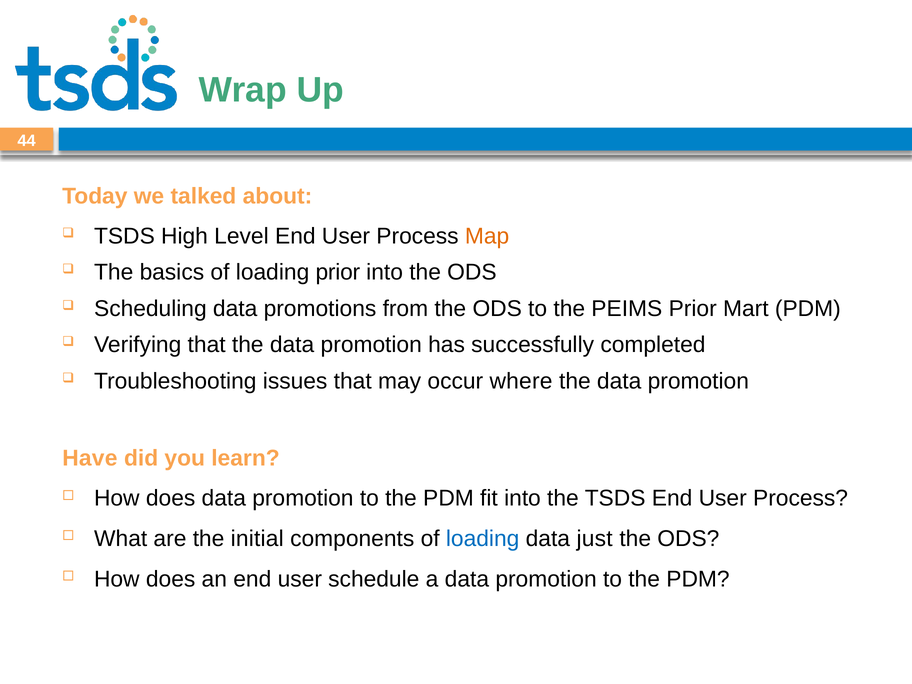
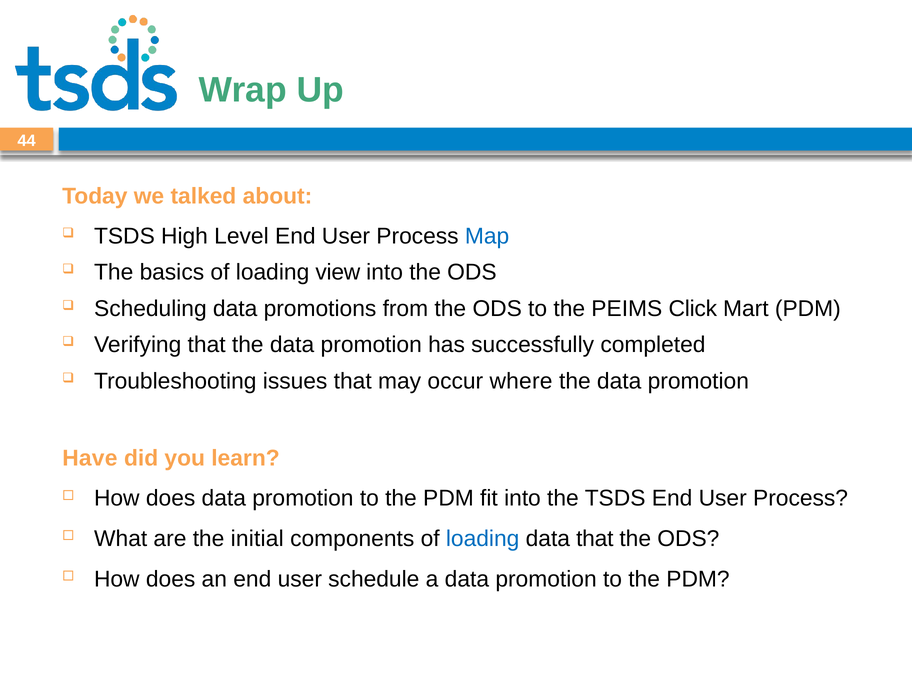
Map colour: orange -> blue
loading prior: prior -> view
PEIMS Prior: Prior -> Click
data just: just -> that
